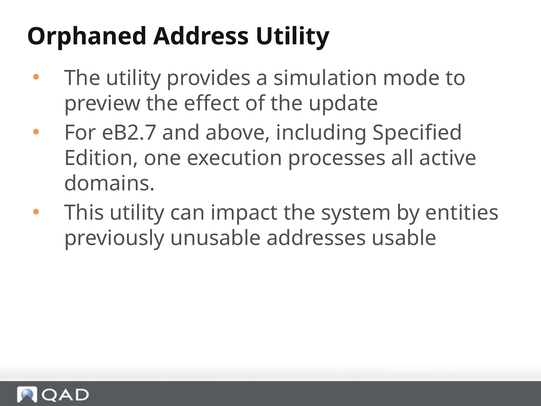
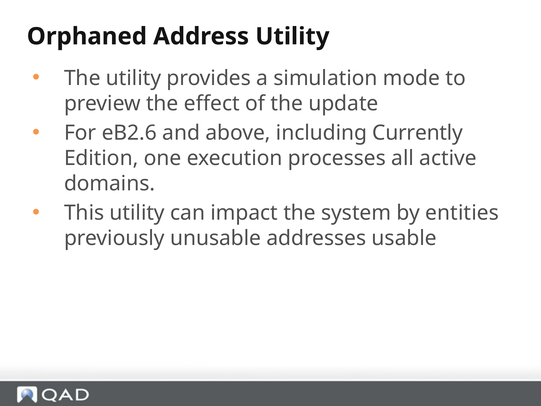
eB2.7: eB2.7 -> eB2.6
Specified: Specified -> Currently
